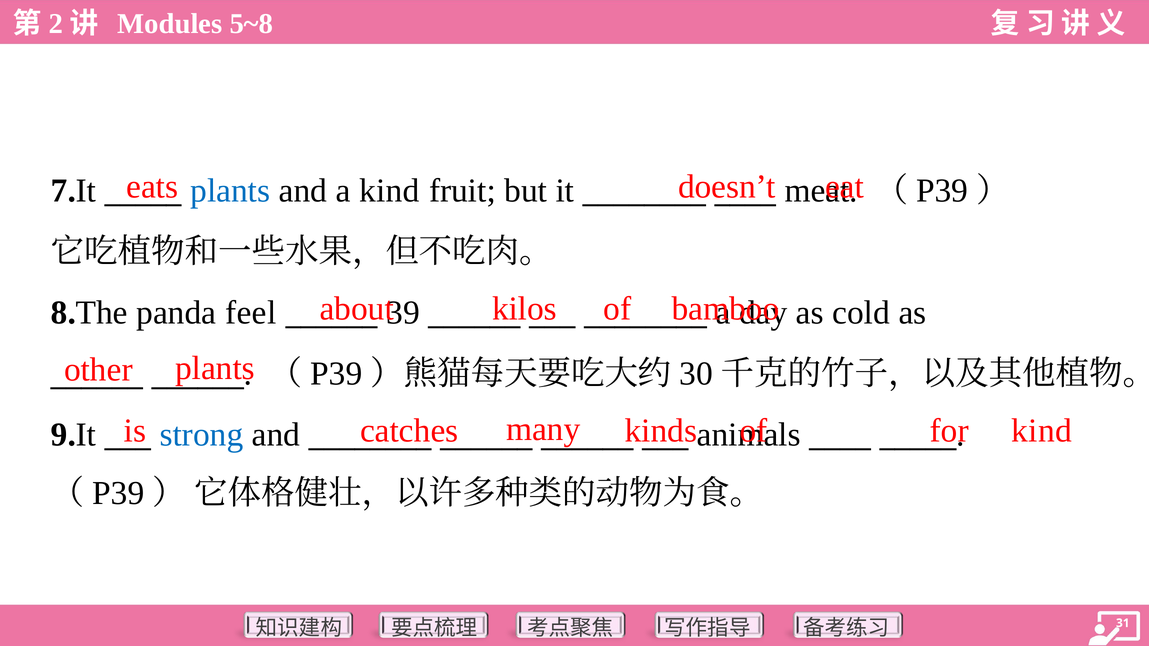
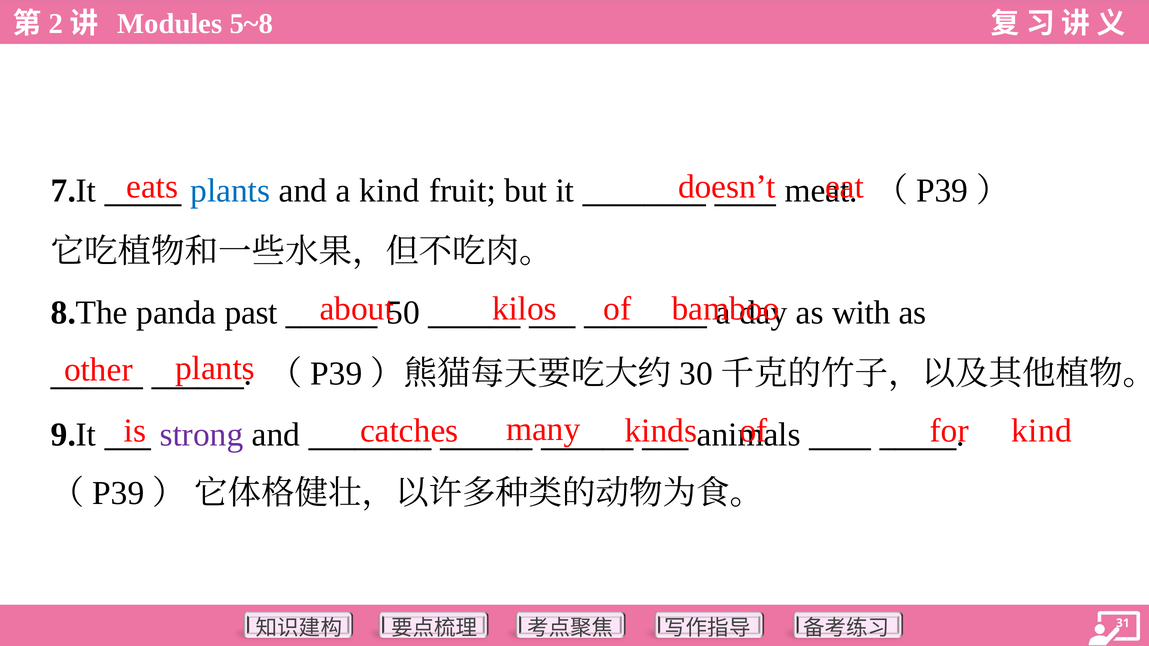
feel: feel -> past
39: 39 -> 50
cold: cold -> with
strong colour: blue -> purple
